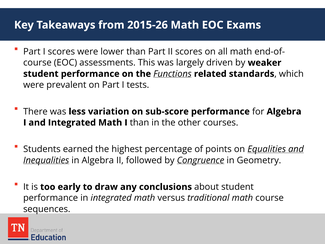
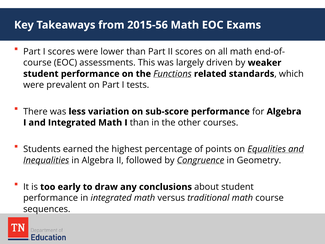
2015-26: 2015-26 -> 2015-56
